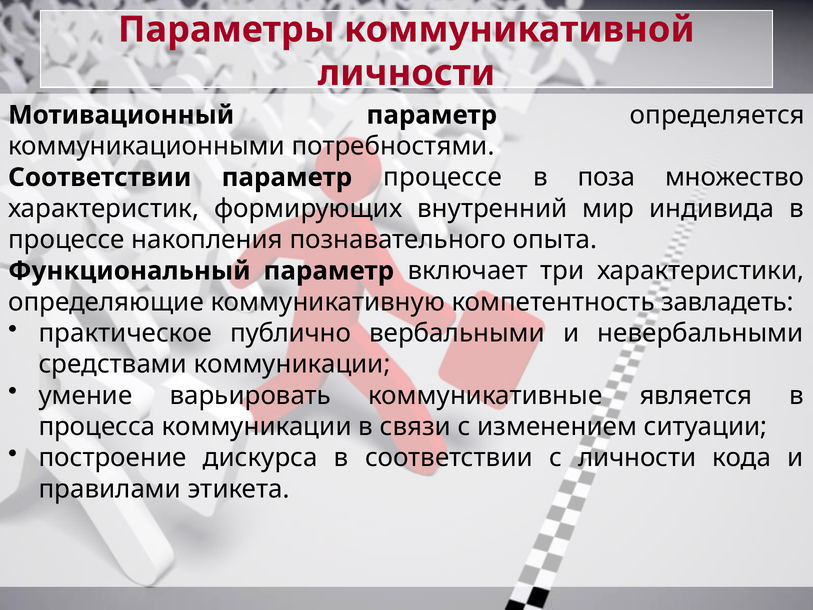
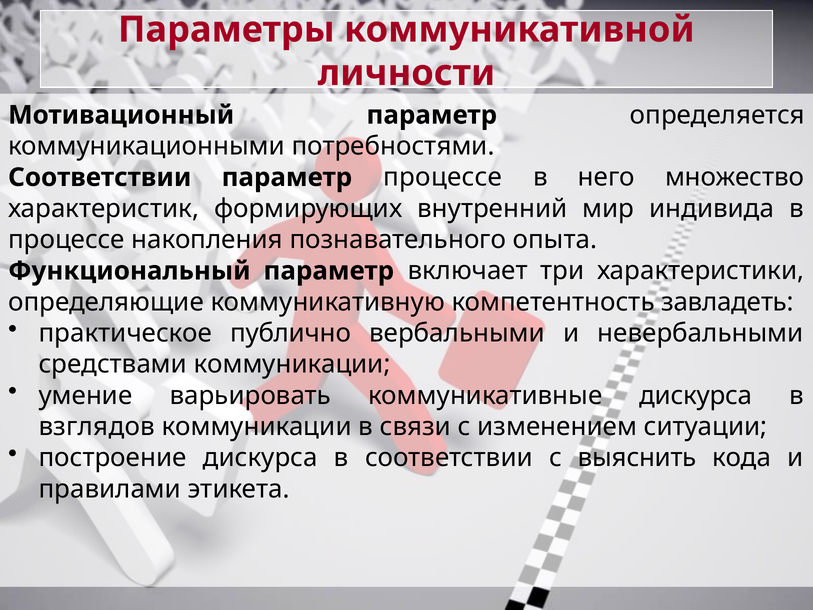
поза: поза -> него
коммуникативные является: является -> дискурса
процесса: процесса -> взглядов
с личности: личности -> выяснить
